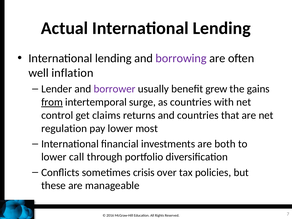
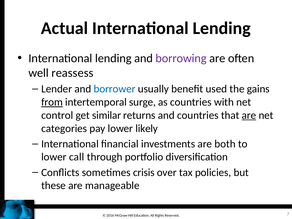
inflation: inflation -> reassess
borrower colour: purple -> blue
grew: grew -> used
claims: claims -> similar
are at (249, 115) underline: none -> present
regulation: regulation -> categories
most: most -> likely
